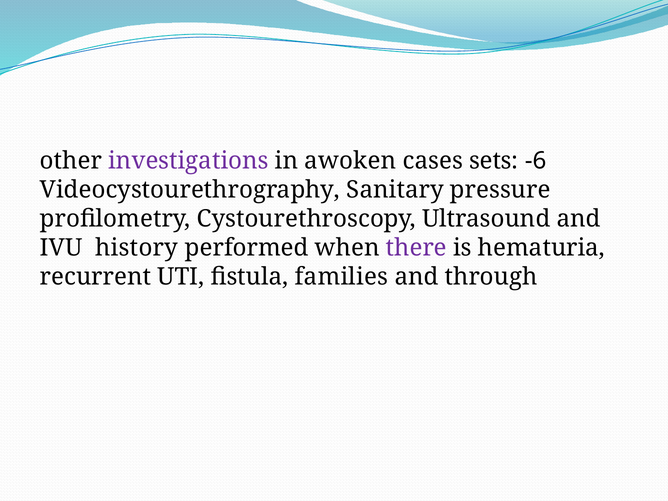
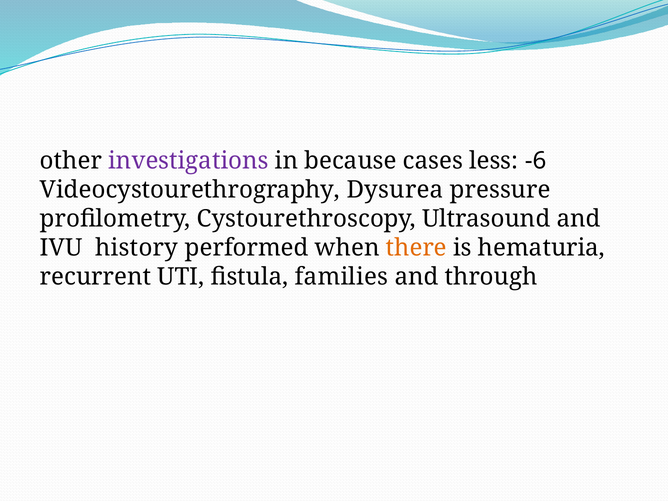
awoken: awoken -> because
sets: sets -> less
Sanitary: Sanitary -> Dysurea
there colour: purple -> orange
